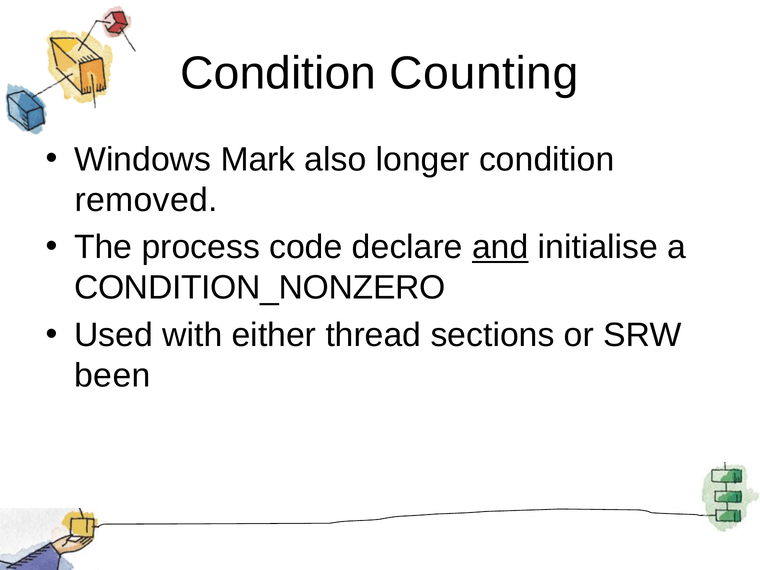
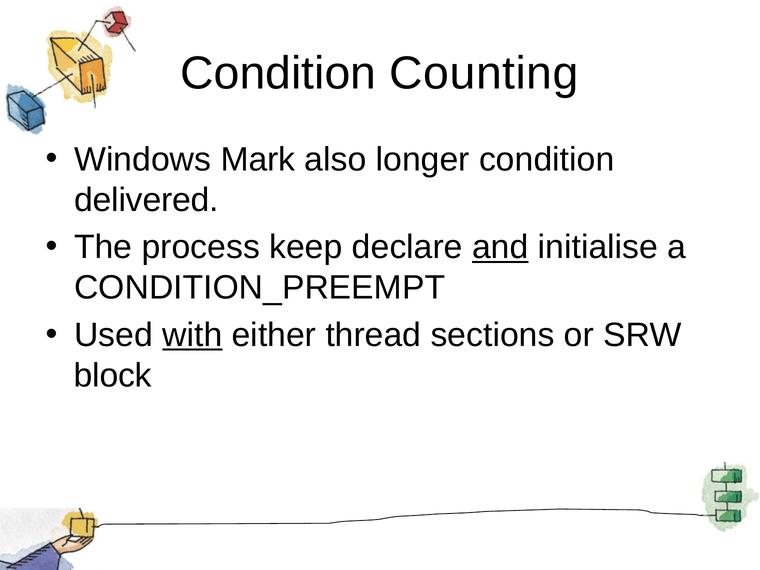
removed: removed -> delivered
code: code -> keep
CONDITION_NONZERO: CONDITION_NONZERO -> CONDITION_PREEMPT
with underline: none -> present
been: been -> block
